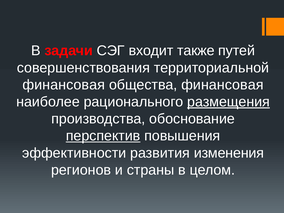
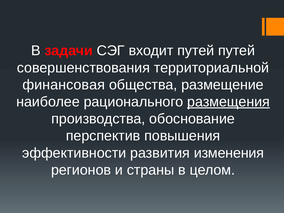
входит также: также -> путей
общества финансовая: финансовая -> размещение
перспектив underline: present -> none
